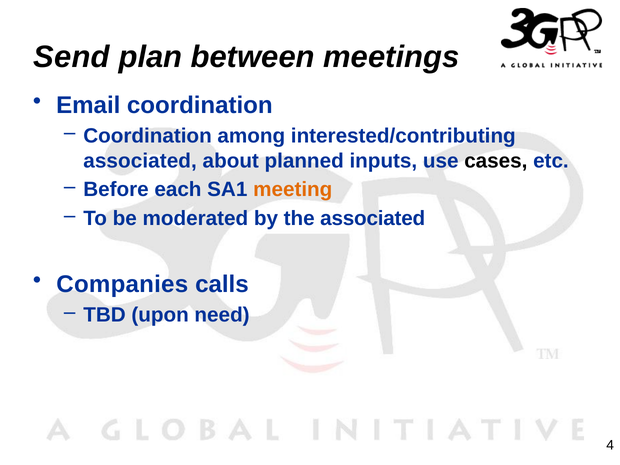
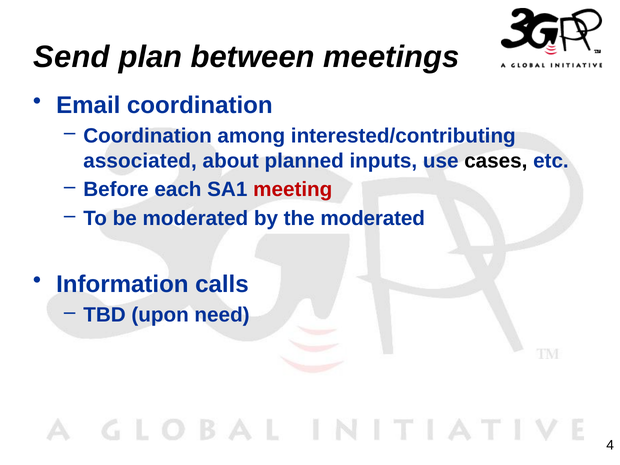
meeting colour: orange -> red
the associated: associated -> moderated
Companies: Companies -> Information
